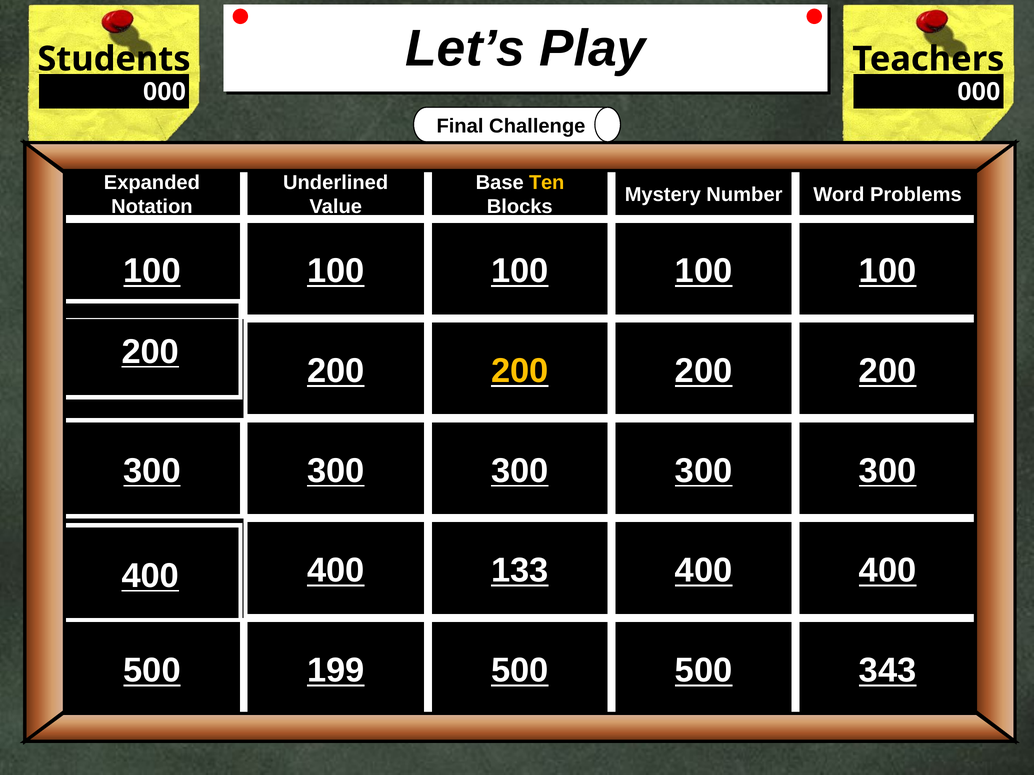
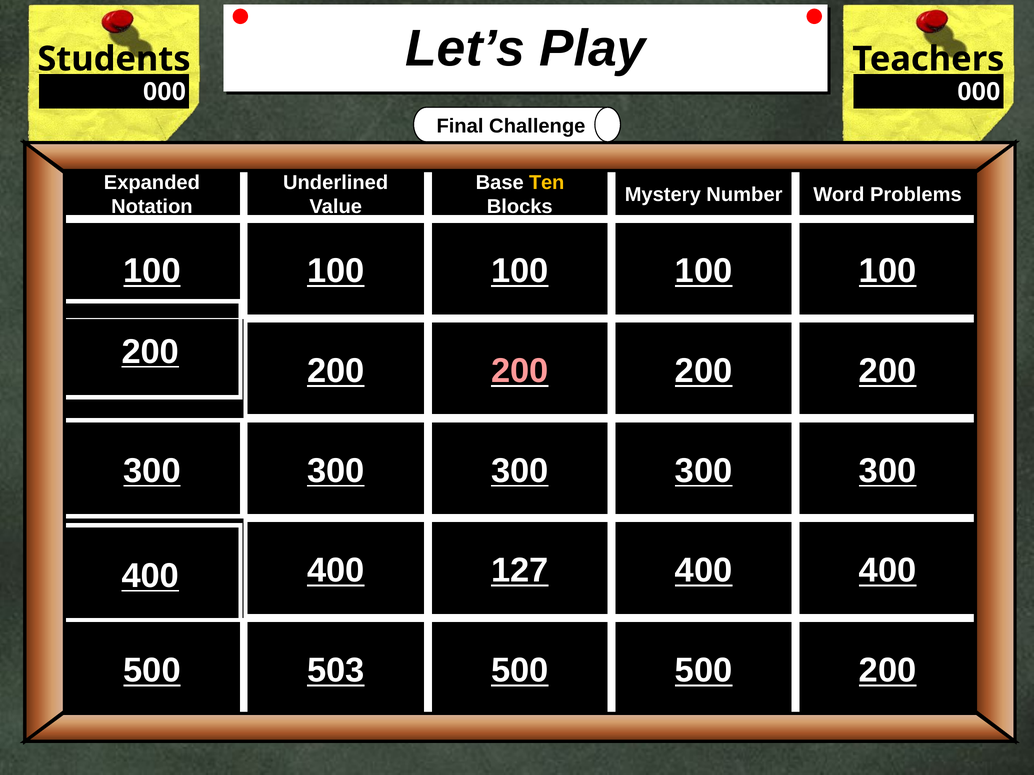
200 at (520, 371) colour: yellow -> pink
133: 133 -> 127
199: 199 -> 503
500 343: 343 -> 200
